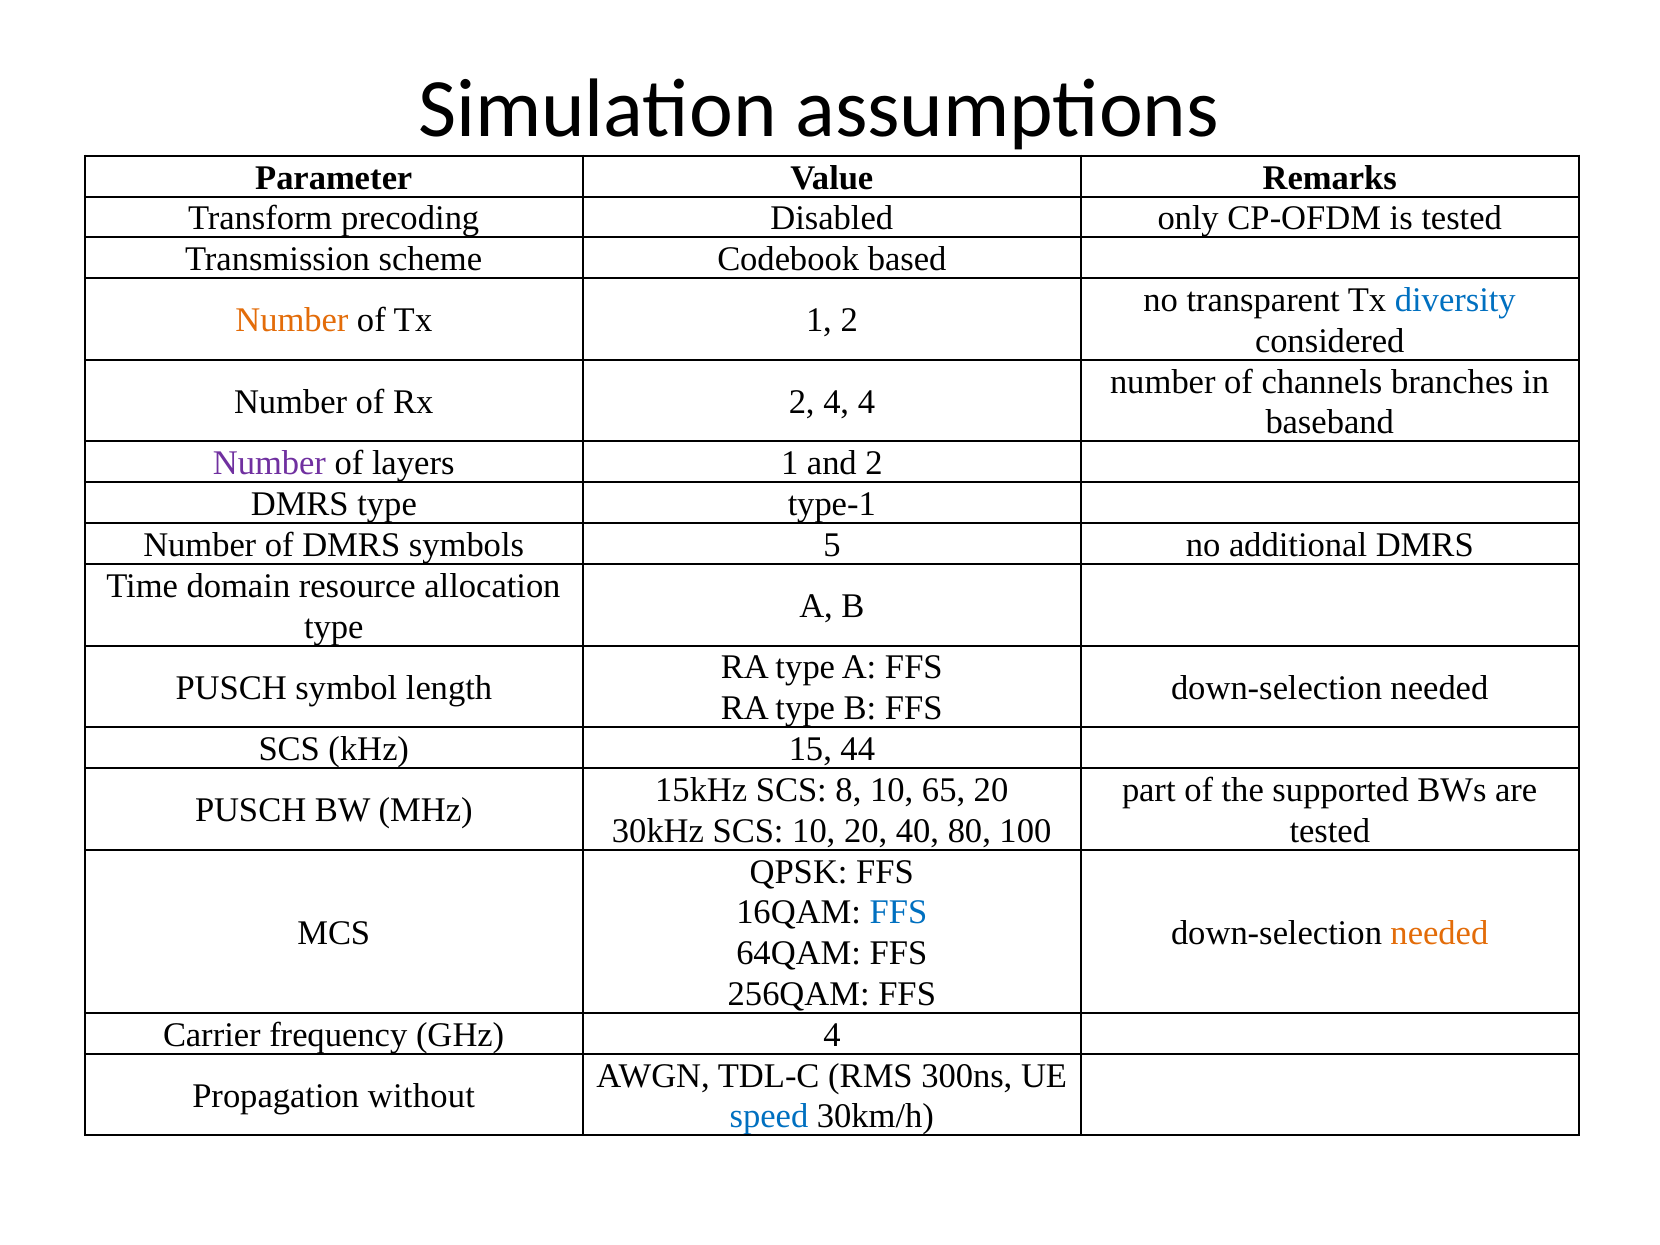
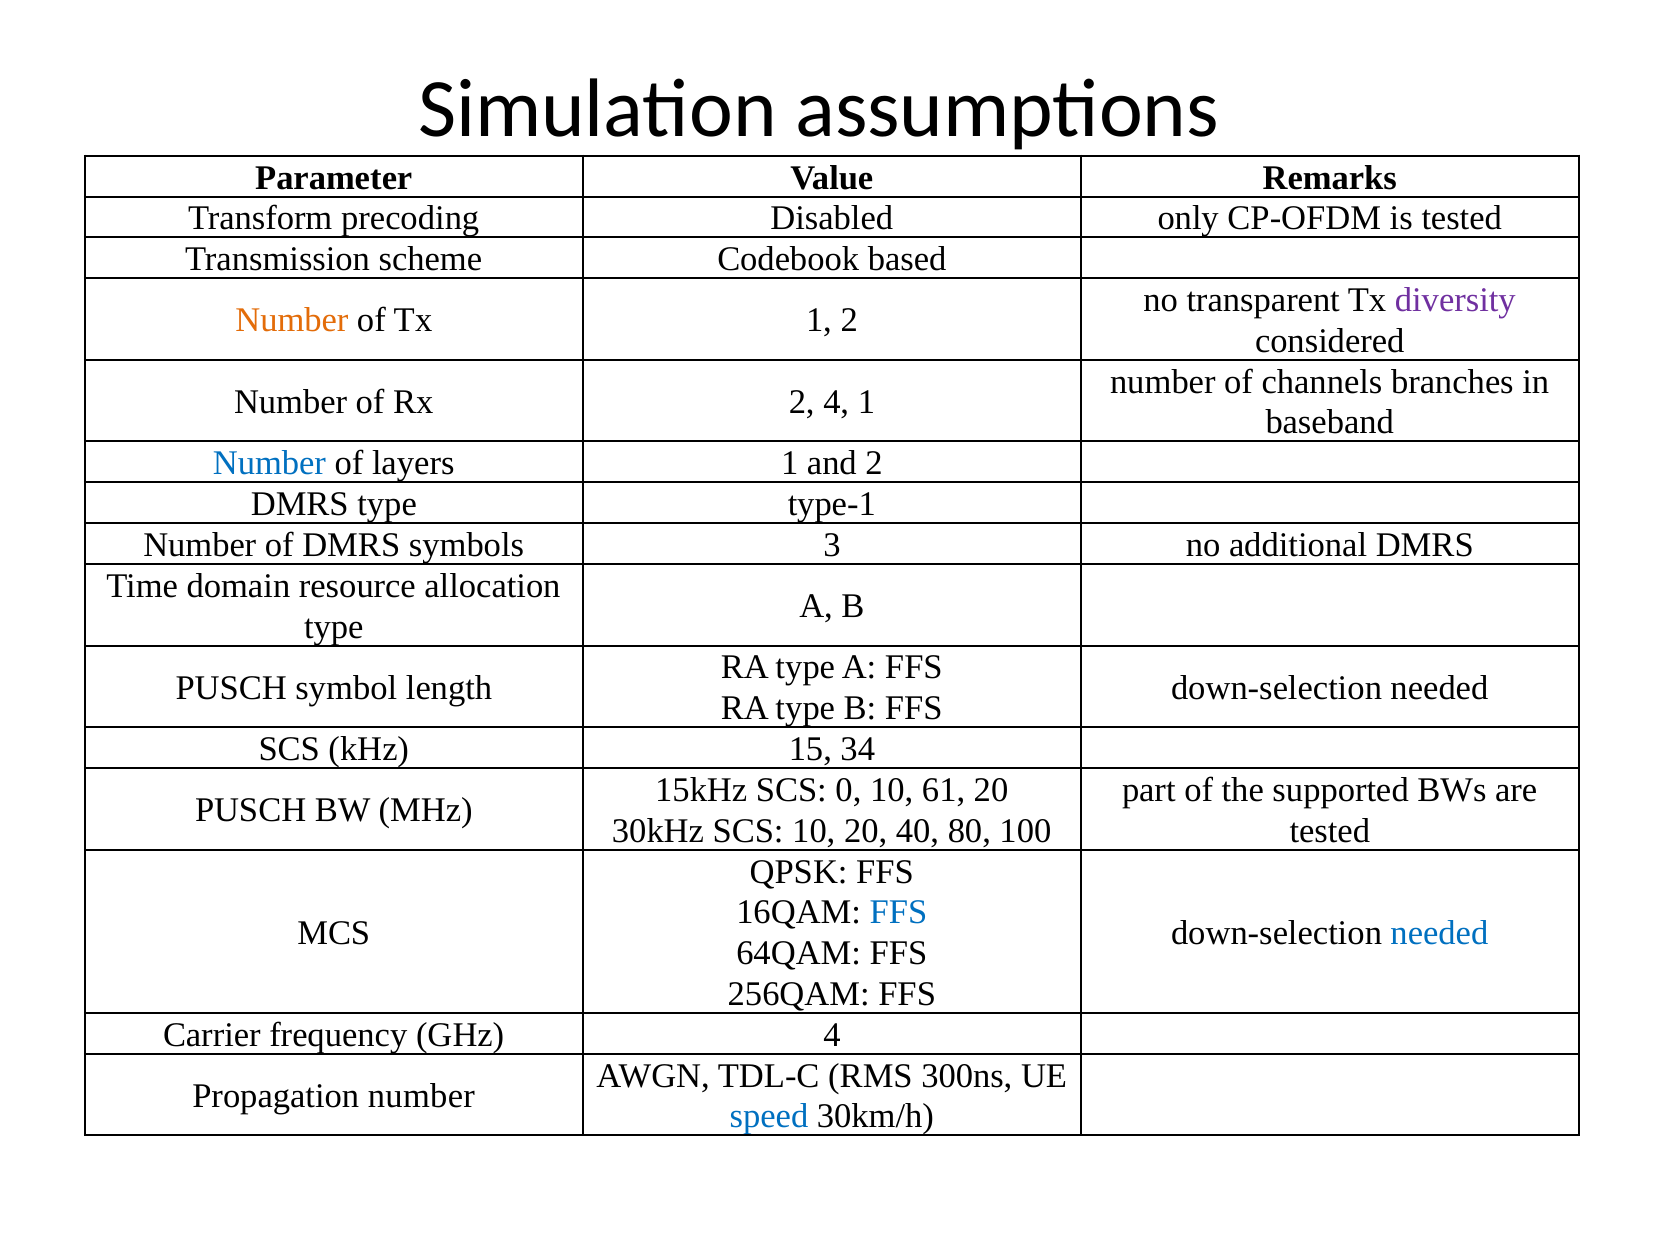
diversity colour: blue -> purple
4 4: 4 -> 1
Number at (270, 463) colour: purple -> blue
5: 5 -> 3
44: 44 -> 34
8: 8 -> 0
65: 65 -> 61
needed at (1439, 933) colour: orange -> blue
Propagation without: without -> number
